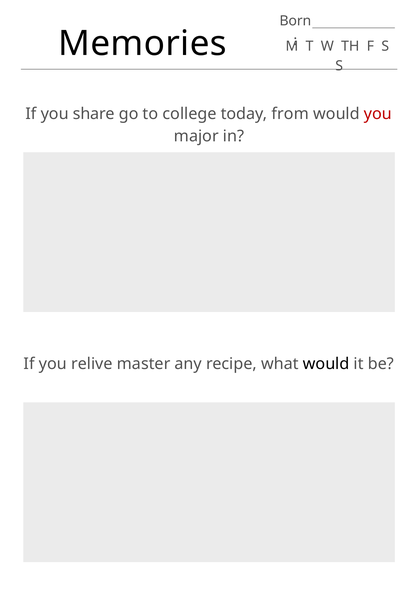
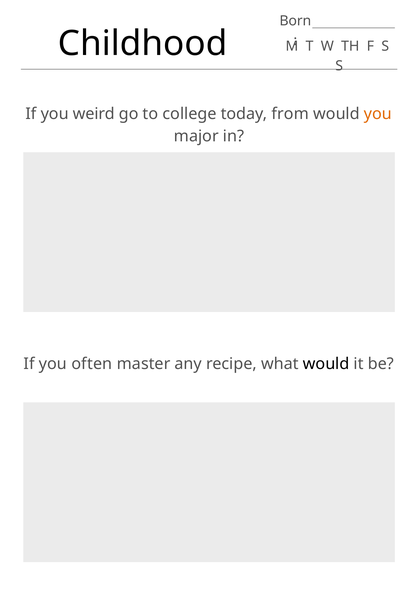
Memories: Memories -> Childhood
share: share -> weird
you at (378, 114) colour: red -> orange
relive: relive -> often
